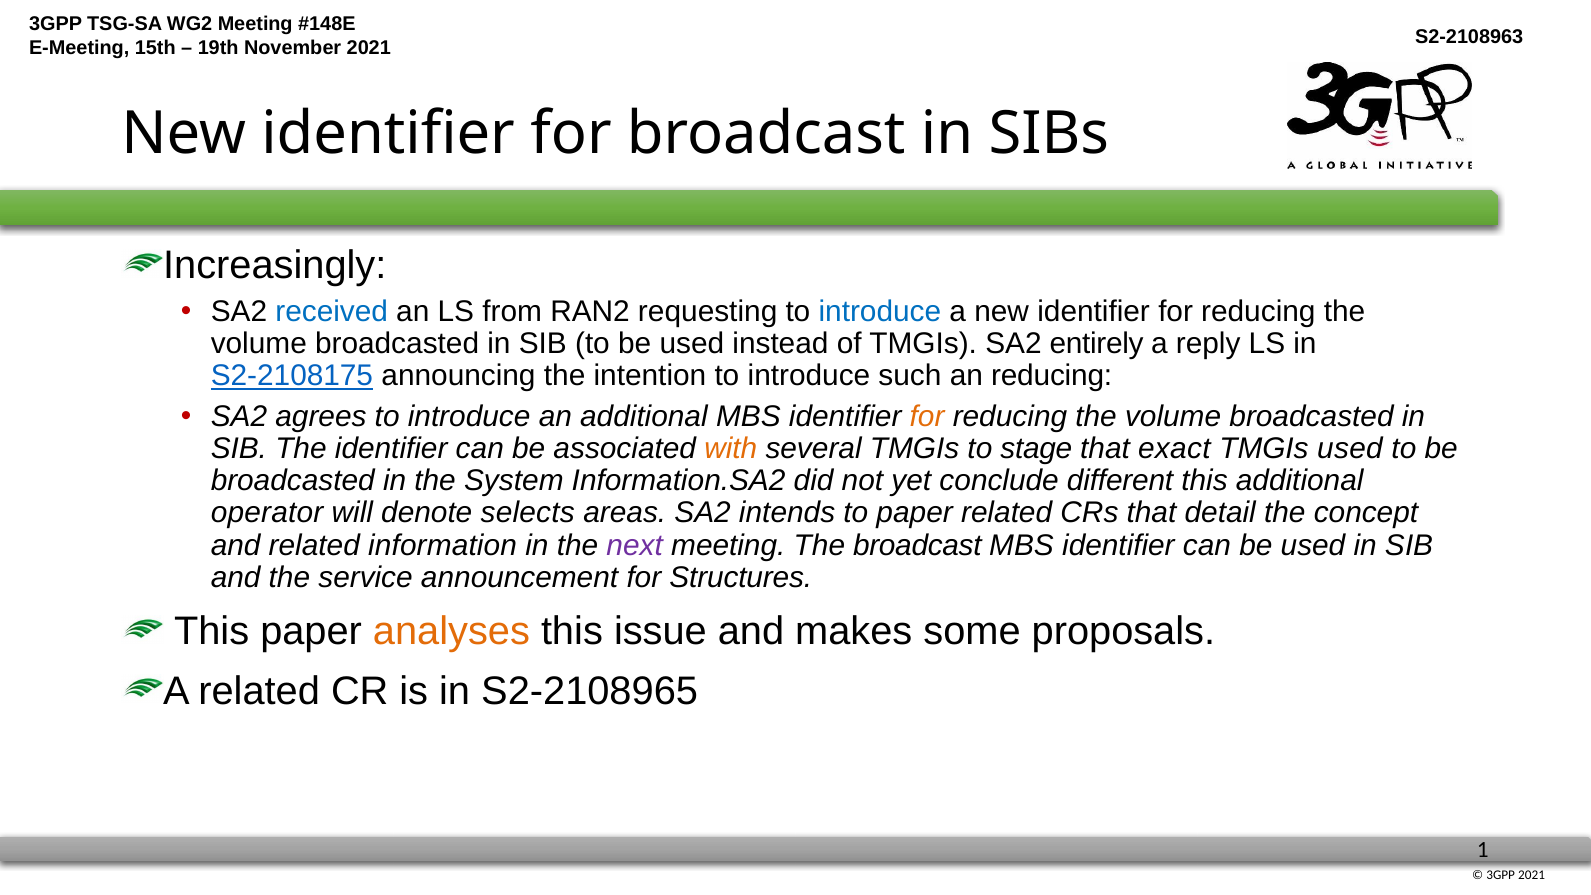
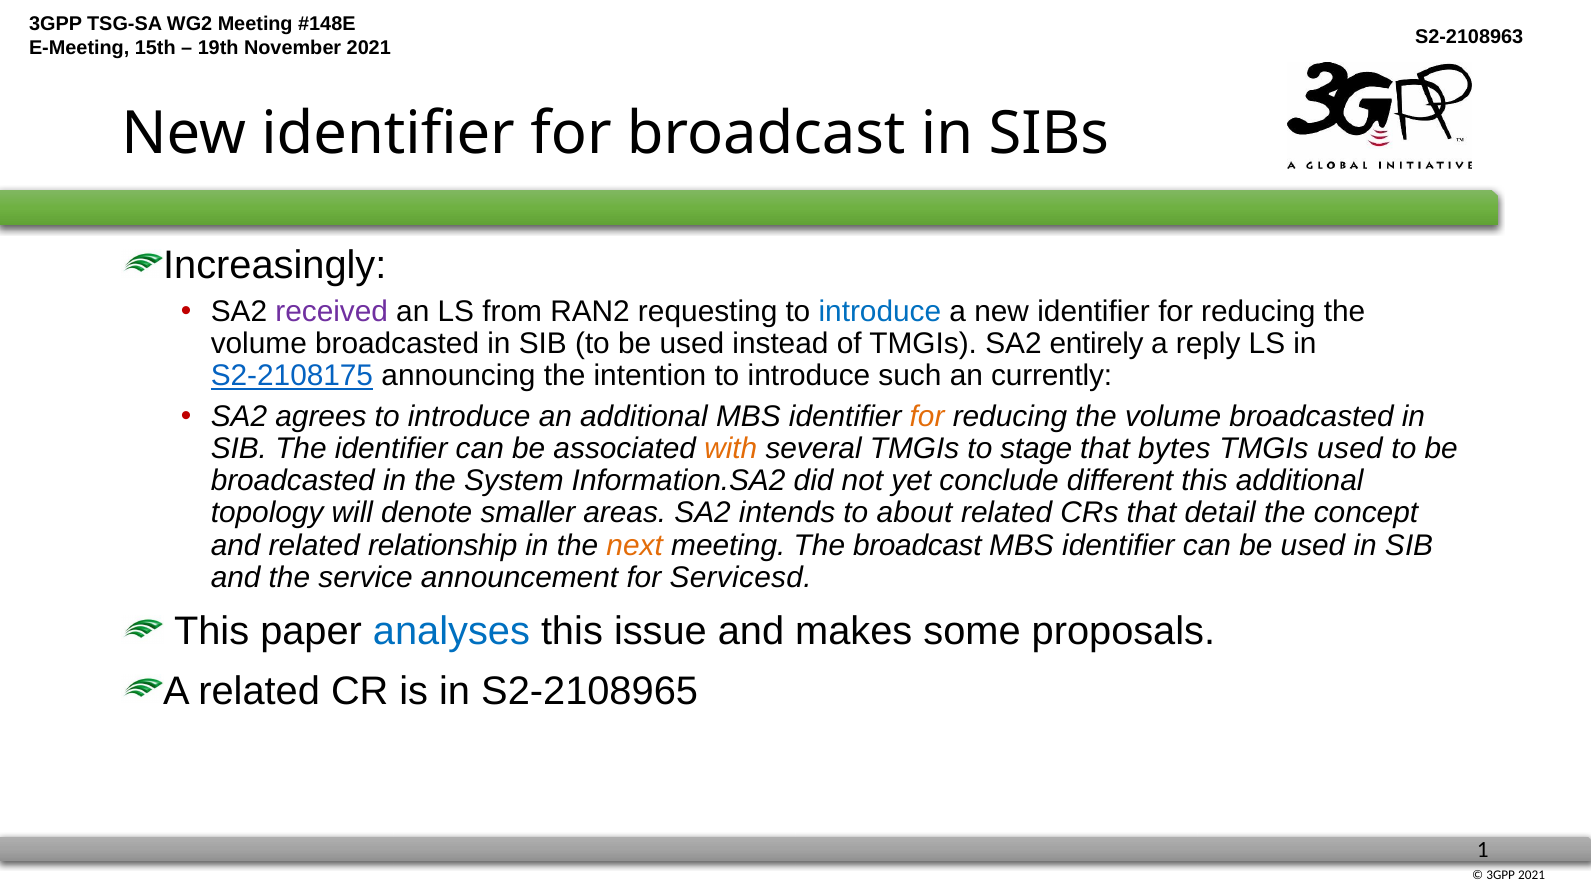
received colour: blue -> purple
an reducing: reducing -> currently
exact: exact -> bytes
operator: operator -> topology
selects: selects -> smaller
to paper: paper -> about
information: information -> relationship
next colour: purple -> orange
Structures: Structures -> Servicesd
analyses colour: orange -> blue
